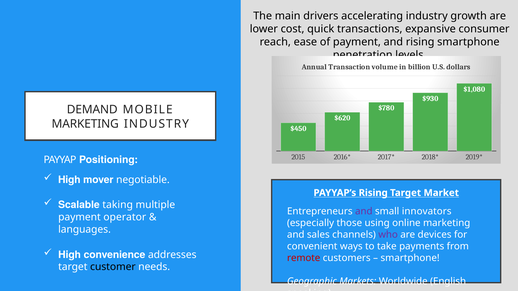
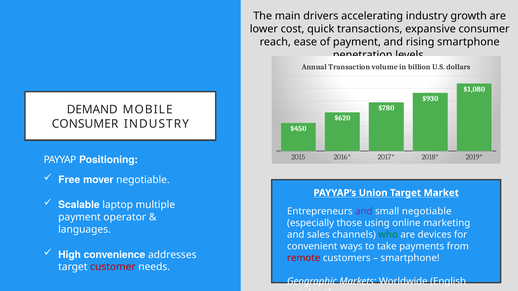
MARKETING at (85, 124): MARKETING -> CONSUMER
High at (69, 180): High -> Free
PAYYAP’s Rising: Rising -> Union
taking: taking -> laptop
small innovators: innovators -> negotiable
who colour: purple -> green
customer colour: black -> red
